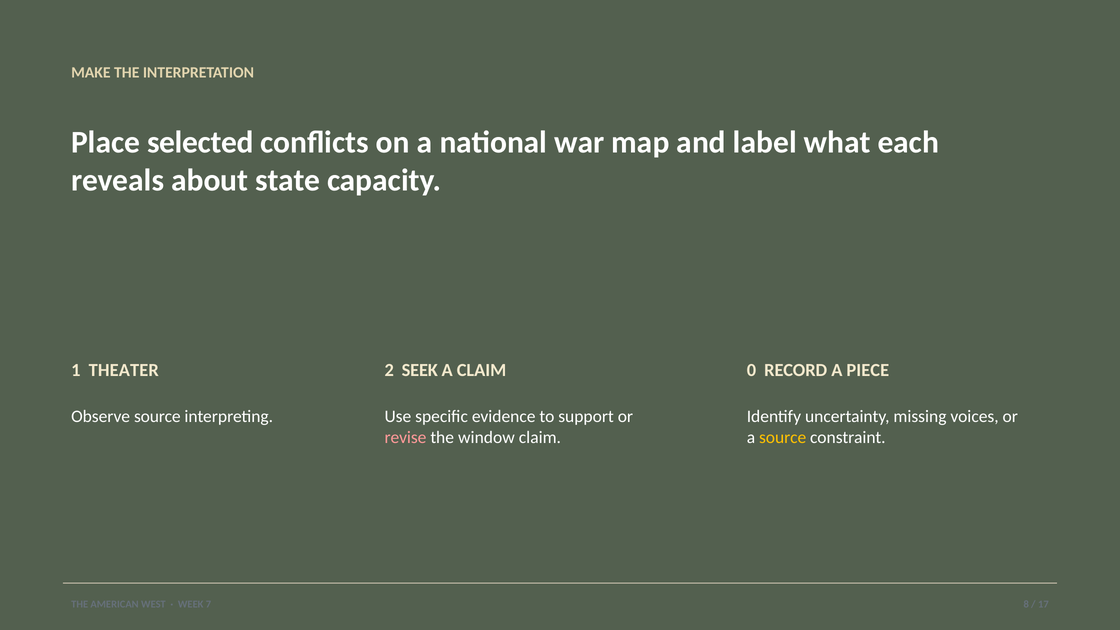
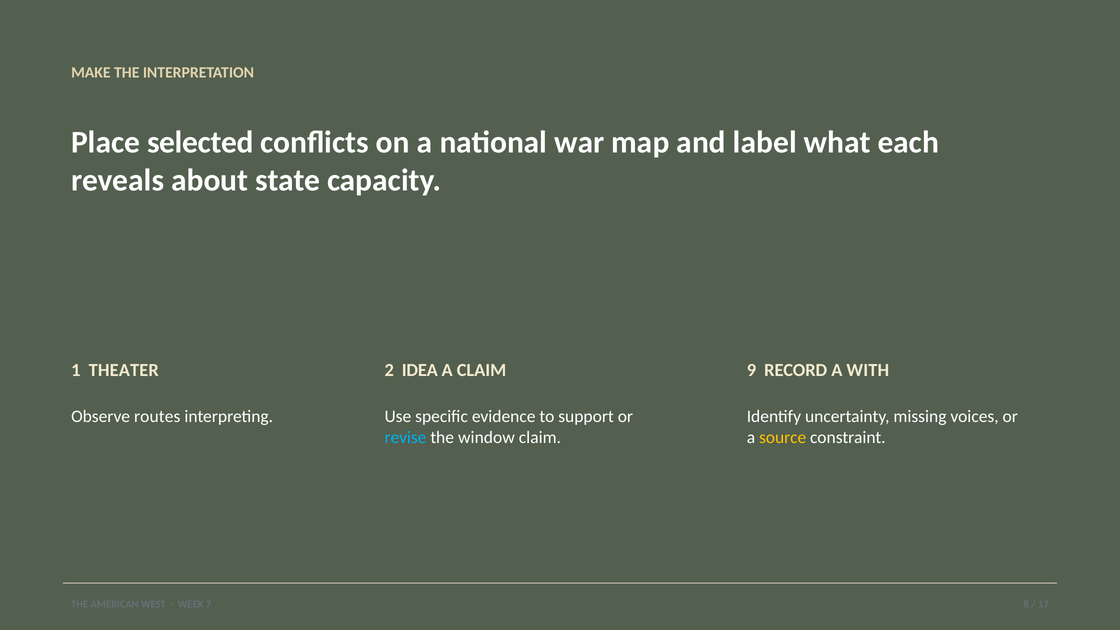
SEEK: SEEK -> IDEA
0: 0 -> 9
PIECE: PIECE -> WITH
Observe source: source -> routes
revise colour: pink -> light blue
